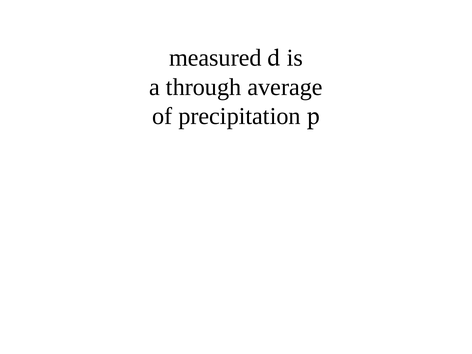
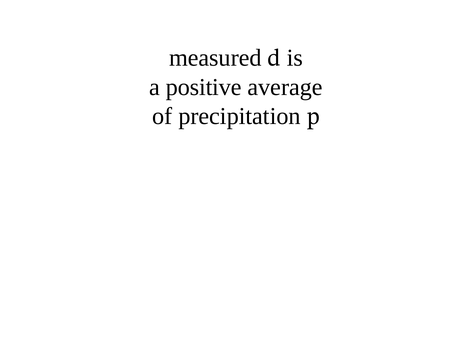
through: through -> positive
